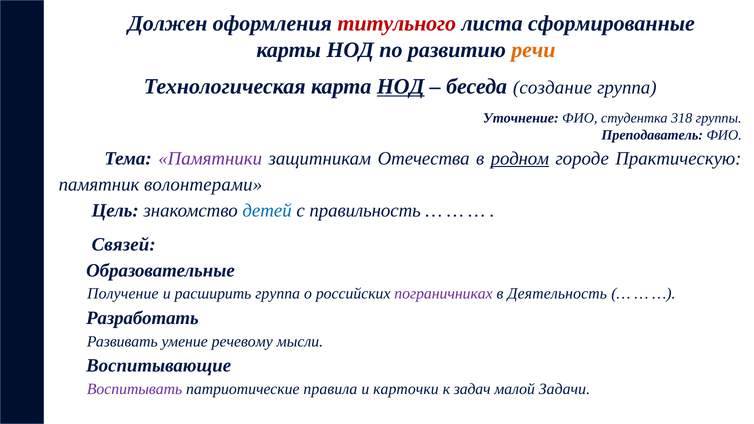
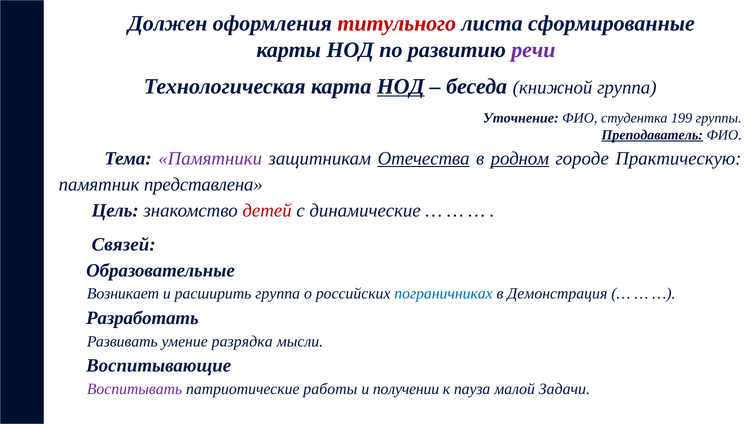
речи colour: orange -> purple
создание: создание -> книжной
318: 318 -> 199
Преподаватель underline: none -> present
Отечества underline: none -> present
волонтерами: волонтерами -> представлена
детей colour: blue -> red
правильность: правильность -> динамические
Получение: Получение -> Возникает
пограничниках colour: purple -> blue
Деятельность: Деятельность -> Демонстрация
речевому: речевому -> разрядка
правила: правила -> работы
карточки: карточки -> получении
задач: задач -> пауза
